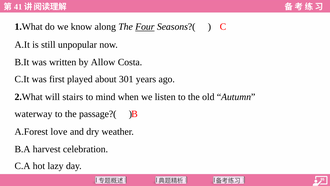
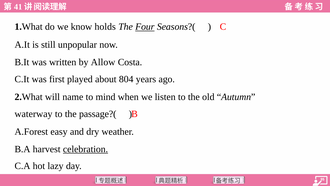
along: along -> holds
301: 301 -> 804
stairs: stairs -> name
love: love -> easy
celebration underline: none -> present
